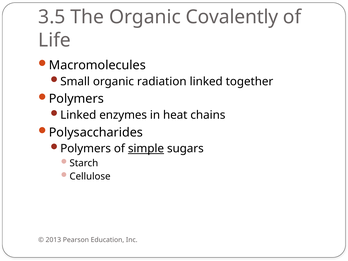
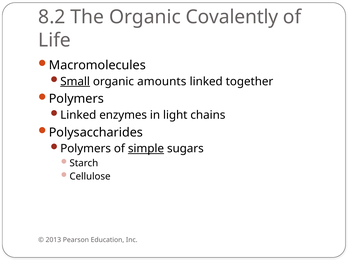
3.5: 3.5 -> 8.2
Small underline: none -> present
radiation: radiation -> amounts
heat: heat -> light
